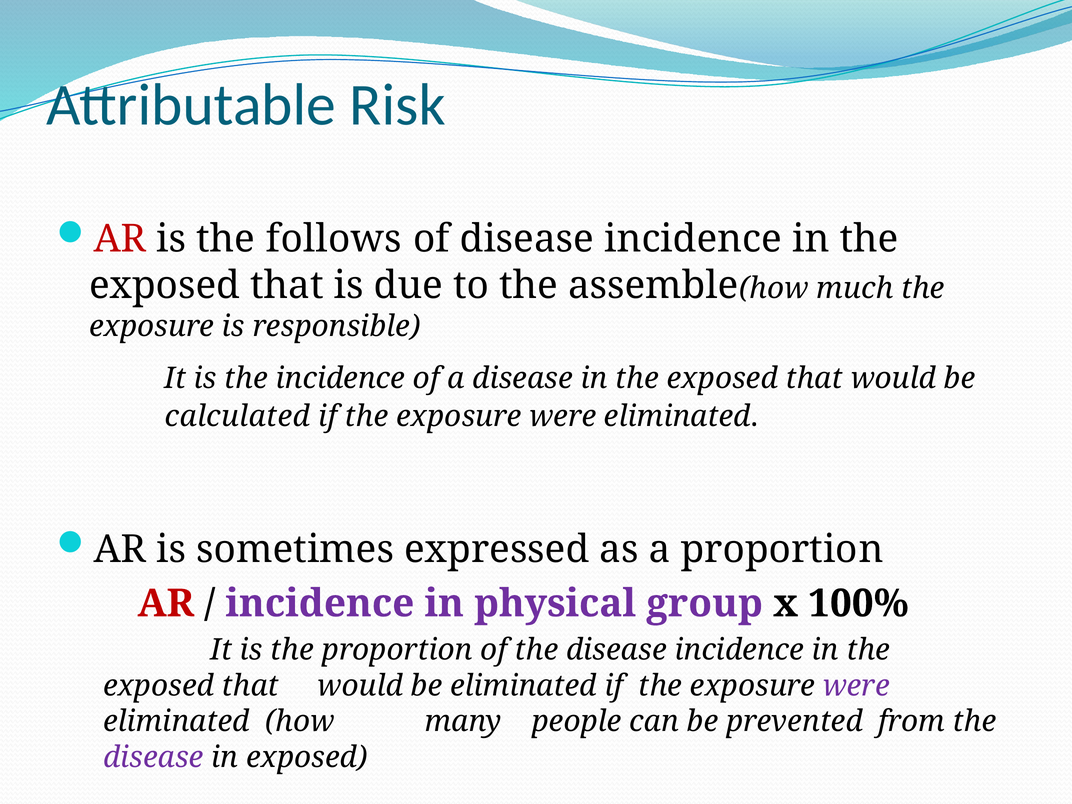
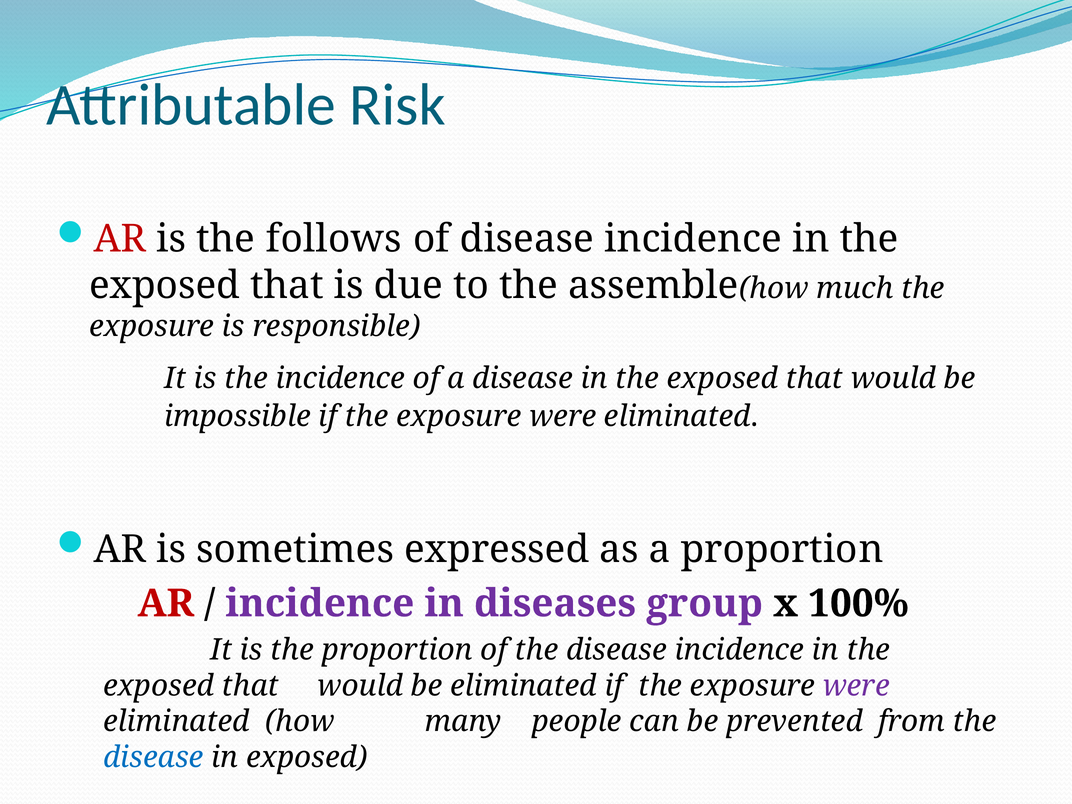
calculated: calculated -> impossible
physical: physical -> diseases
disease at (153, 757) colour: purple -> blue
